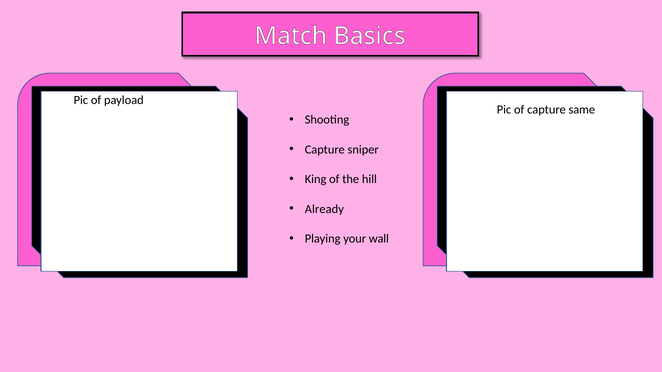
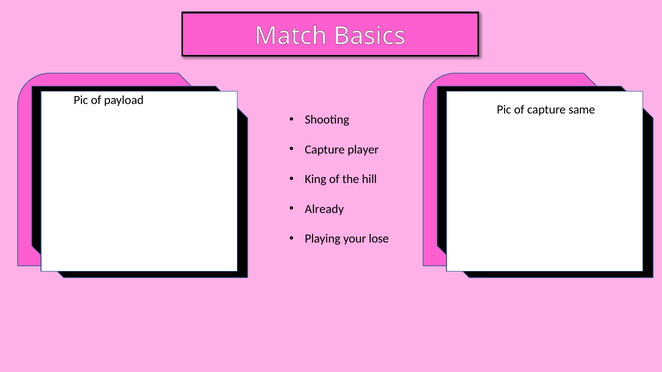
sniper: sniper -> player
wall: wall -> lose
